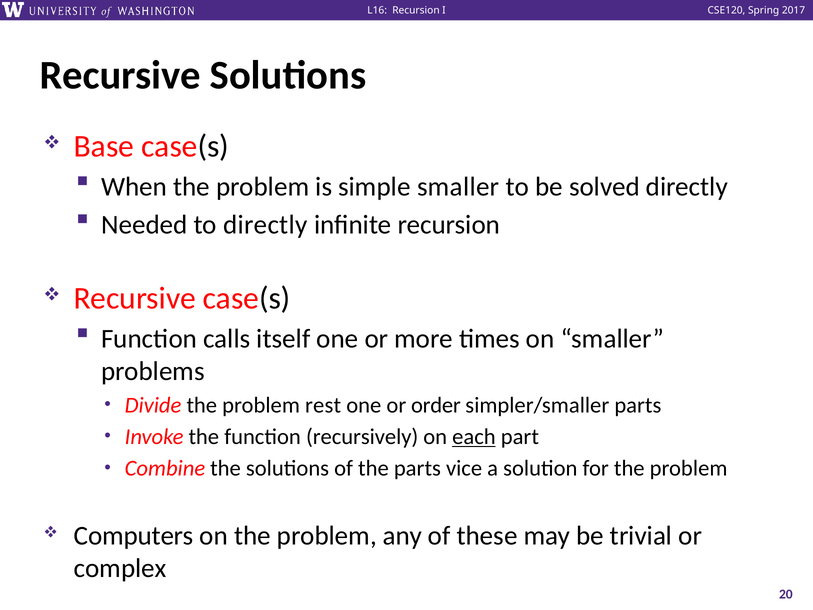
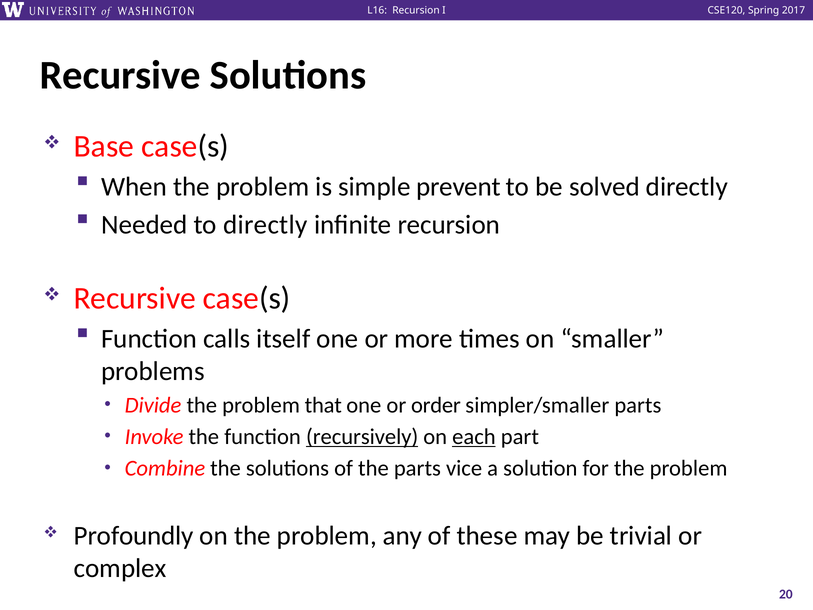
simple smaller: smaller -> prevent
rest: rest -> that
recursively underline: none -> present
Computers: Computers -> Profoundly
